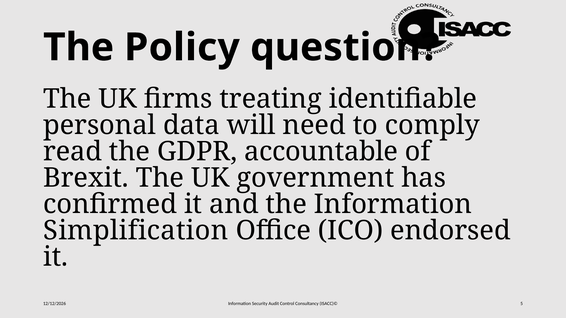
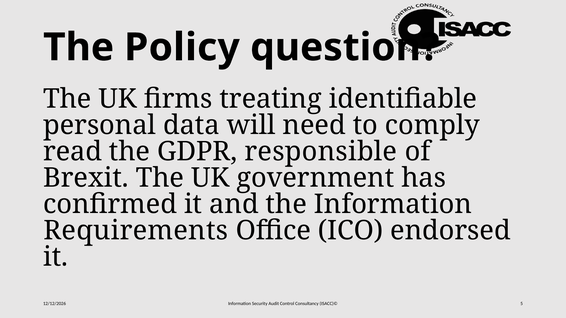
accountable: accountable -> responsible
Simplification: Simplification -> Requirements
